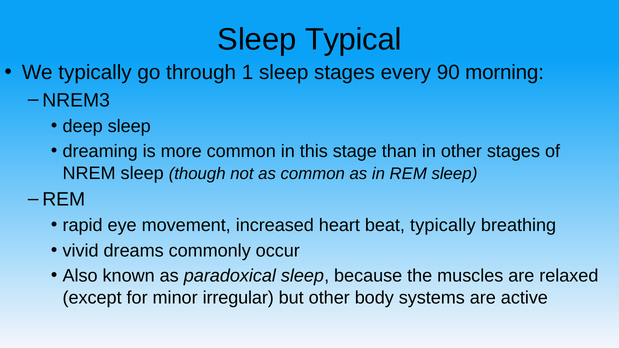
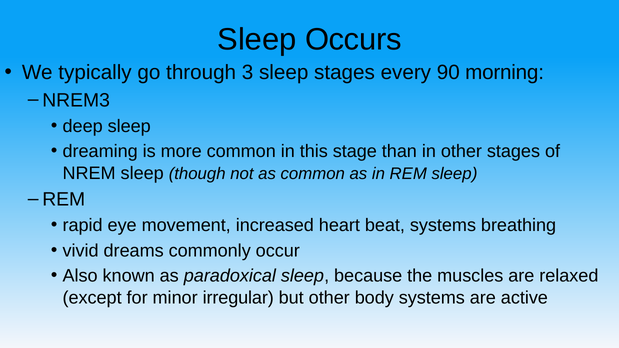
Typical: Typical -> Occurs
1: 1 -> 3
beat typically: typically -> systems
